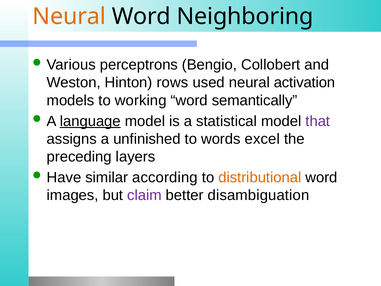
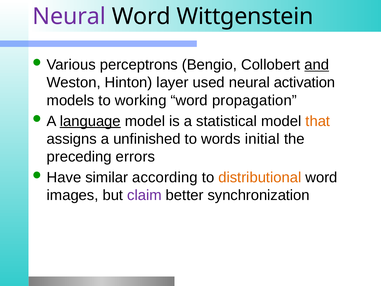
Neural at (69, 16) colour: orange -> purple
Neighboring: Neighboring -> Wittgenstein
and underline: none -> present
rows: rows -> layer
semantically: semantically -> propagation
that colour: purple -> orange
excel: excel -> initial
layers: layers -> errors
disambiguation: disambiguation -> synchronization
